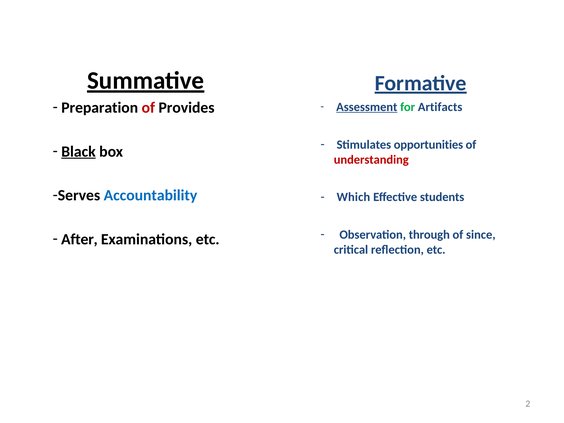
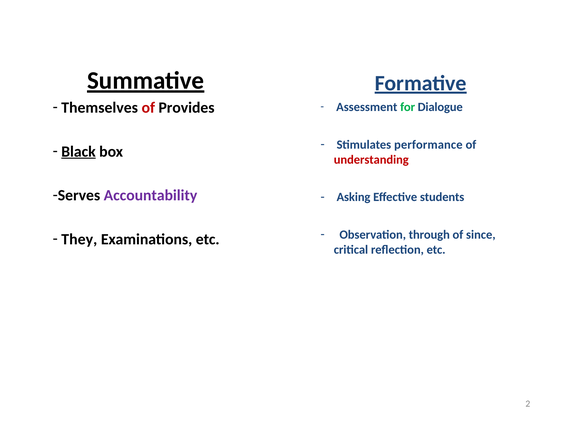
Preparation: Preparation -> Themselves
Assessment underline: present -> none
Artifacts: Artifacts -> Dialogue
opportunities: opportunities -> performance
Accountability colour: blue -> purple
Which: Which -> Asking
After: After -> They
